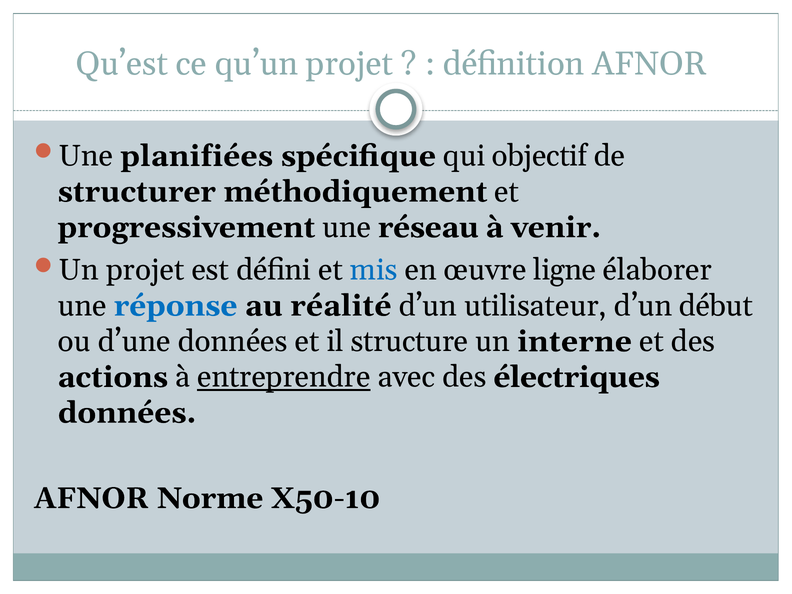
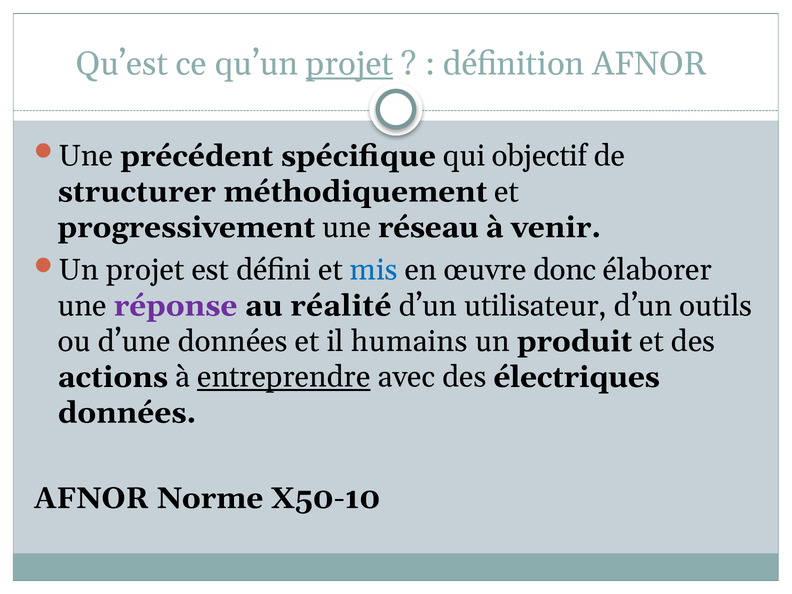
projet at (349, 64) underline: none -> present
planifiées: planifiées -> précédent
ligne: ligne -> donc
réponse colour: blue -> purple
début: début -> outils
structure: structure -> humains
interne: interne -> produit
